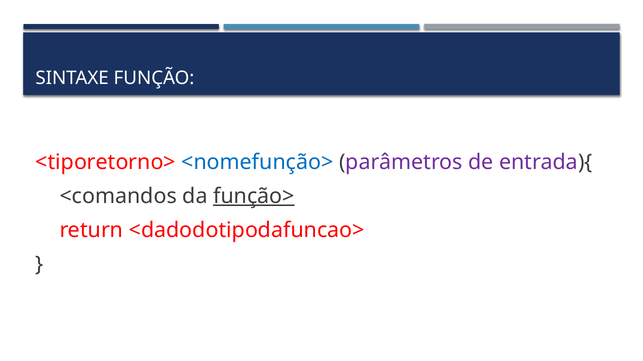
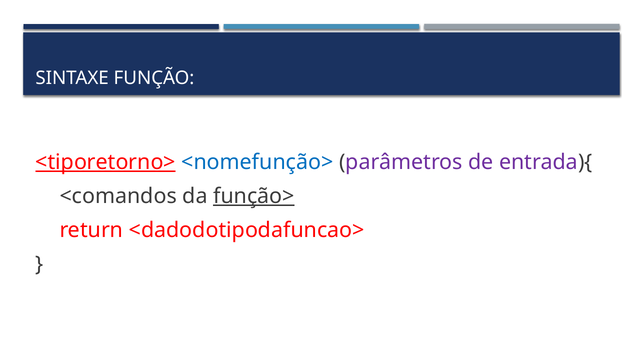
<tiporetorno> underline: none -> present
